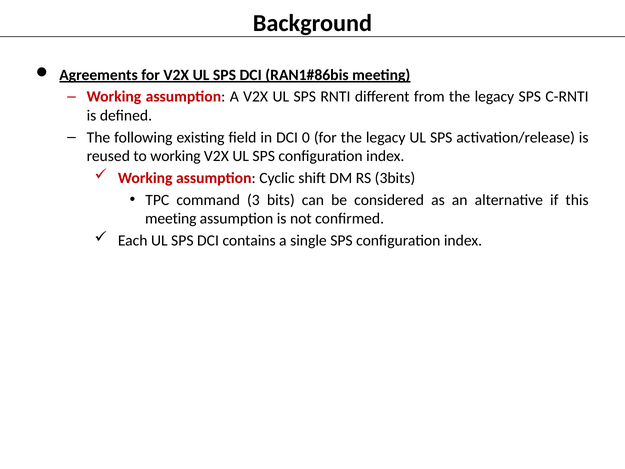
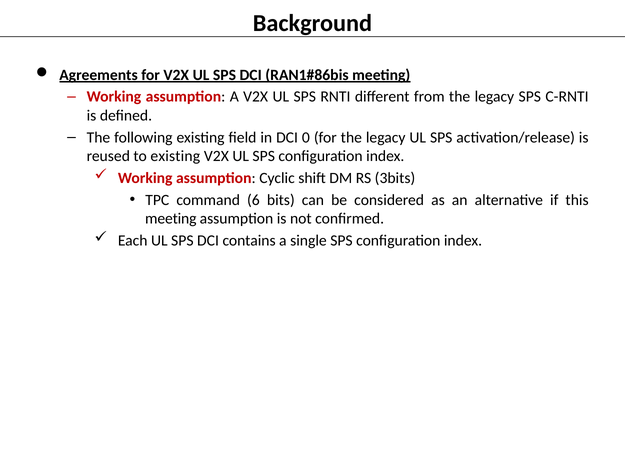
to working: working -> existing
3: 3 -> 6
